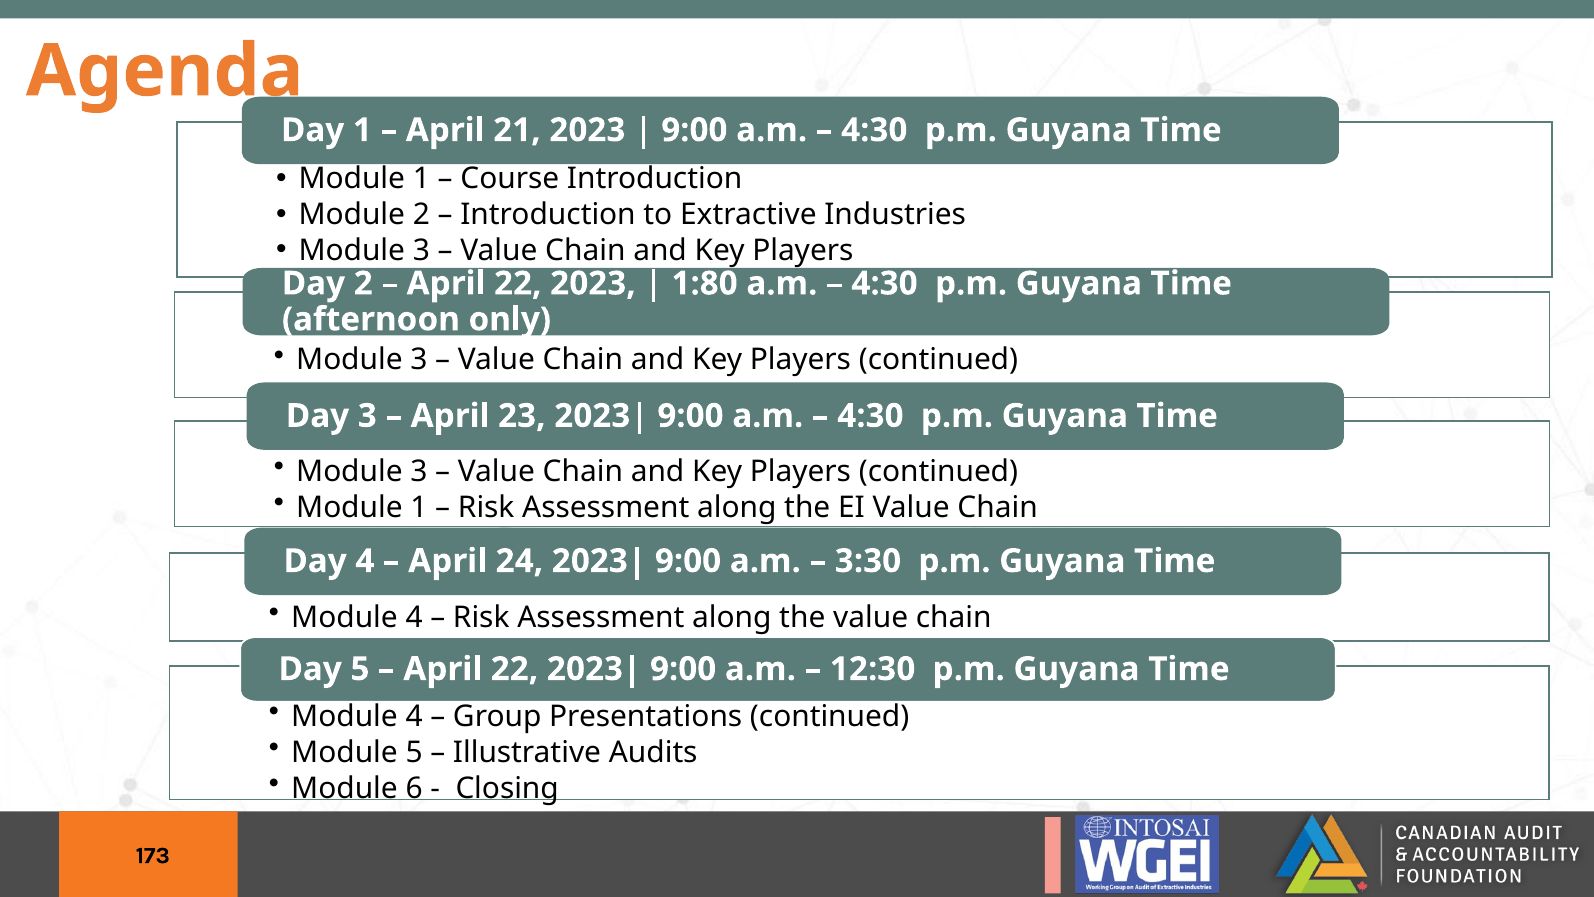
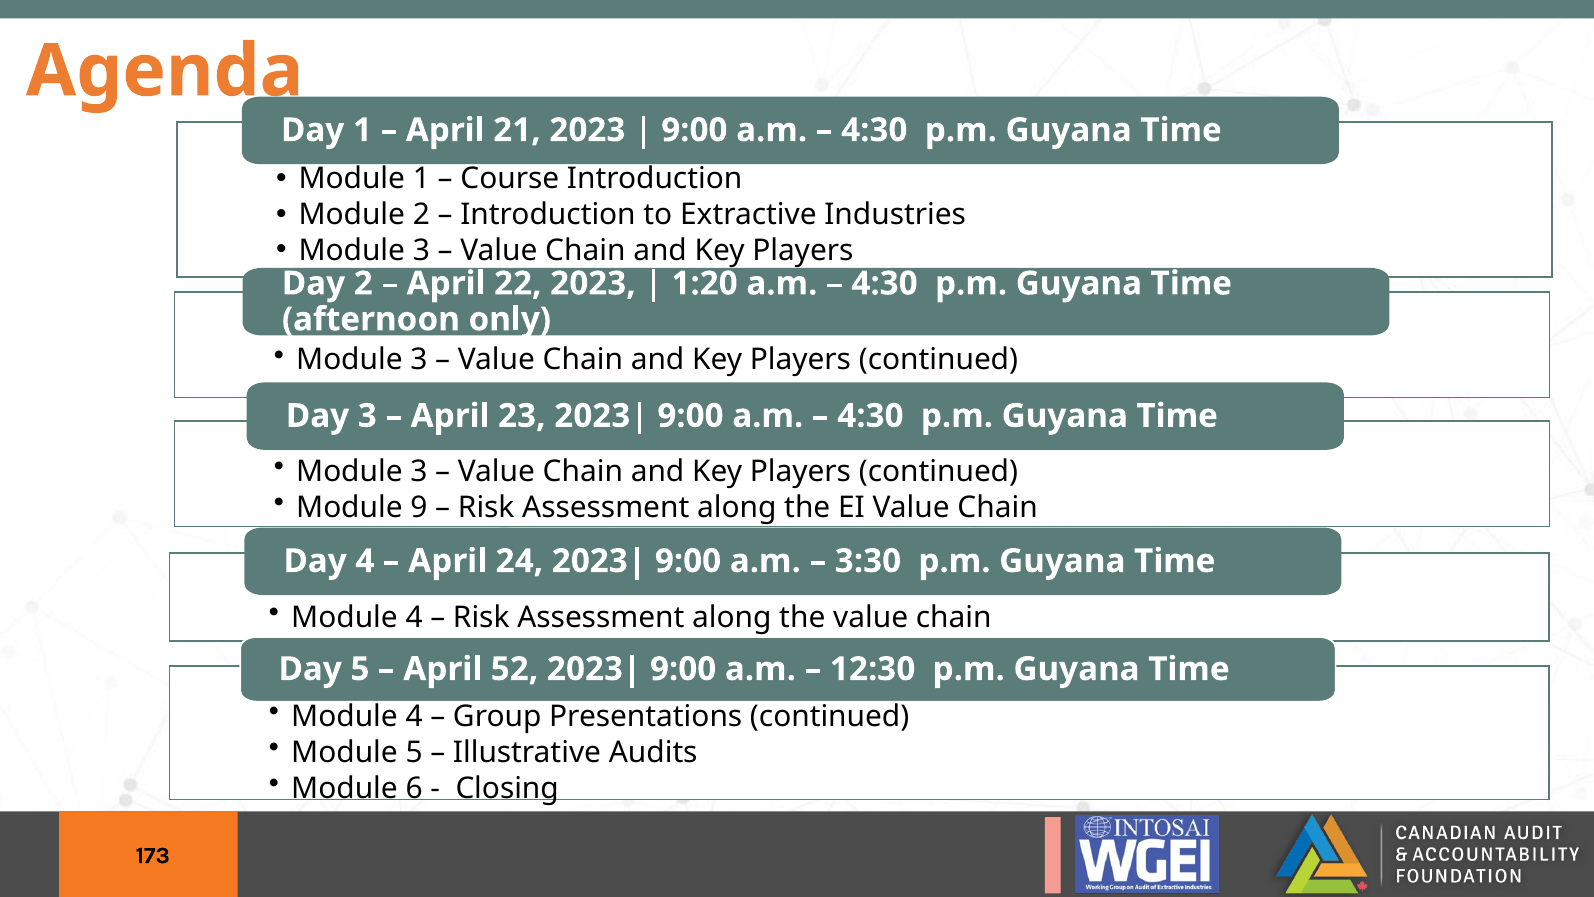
1:80: 1:80 -> 1:20
1 at (419, 507): 1 -> 9
22 at (514, 669): 22 -> 52
